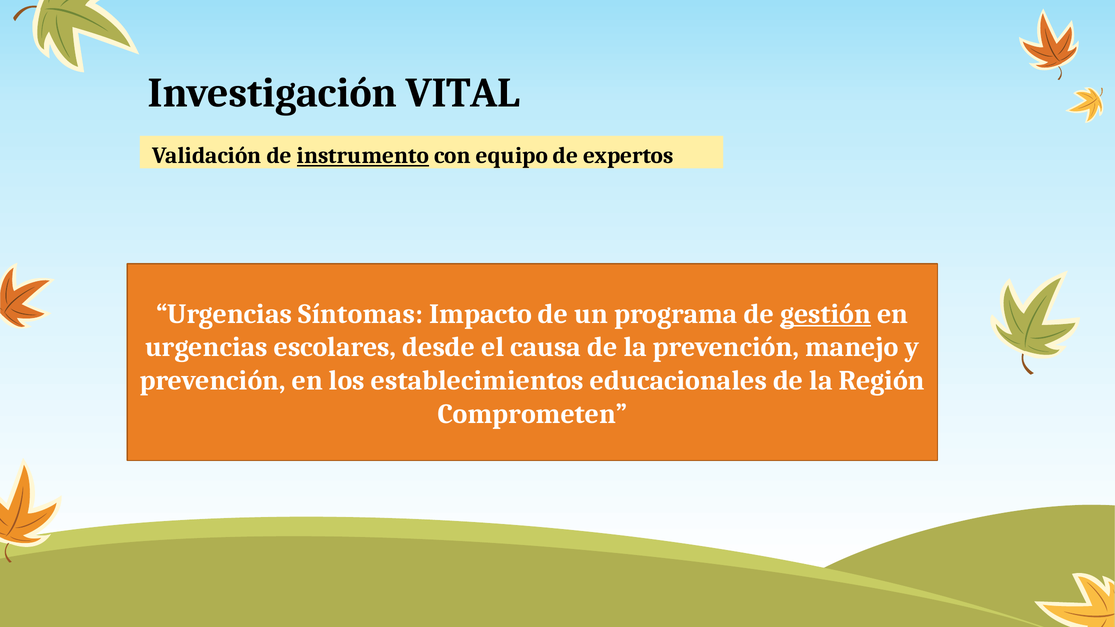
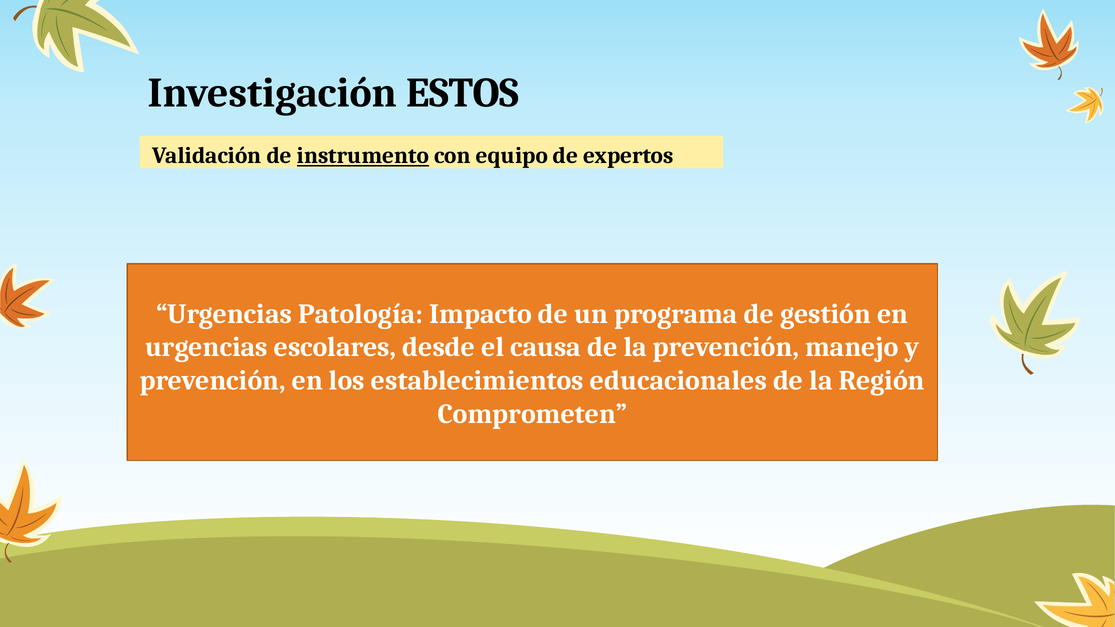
VITAL: VITAL -> ESTOS
Síntomas: Síntomas -> Patología
gestión underline: present -> none
